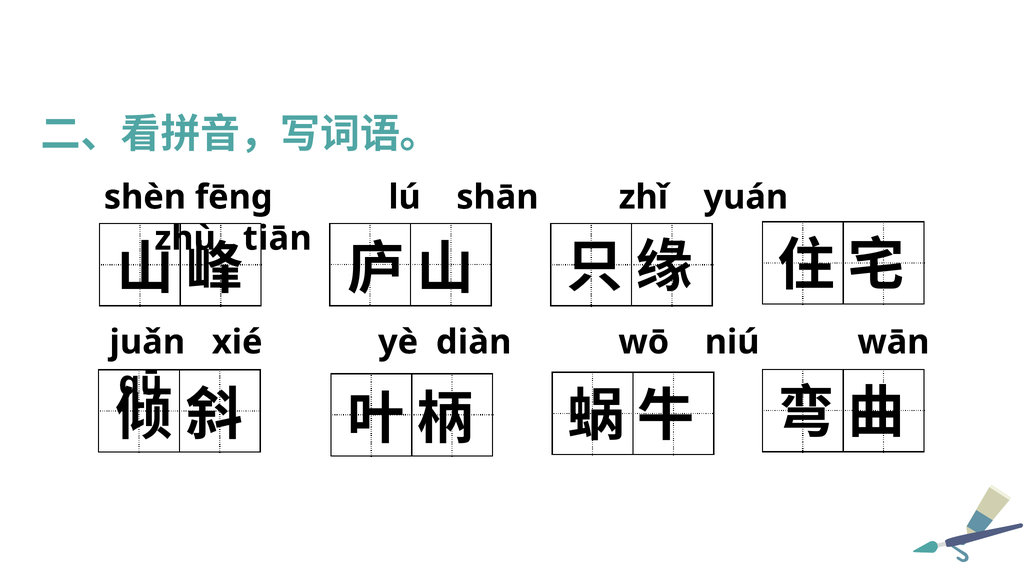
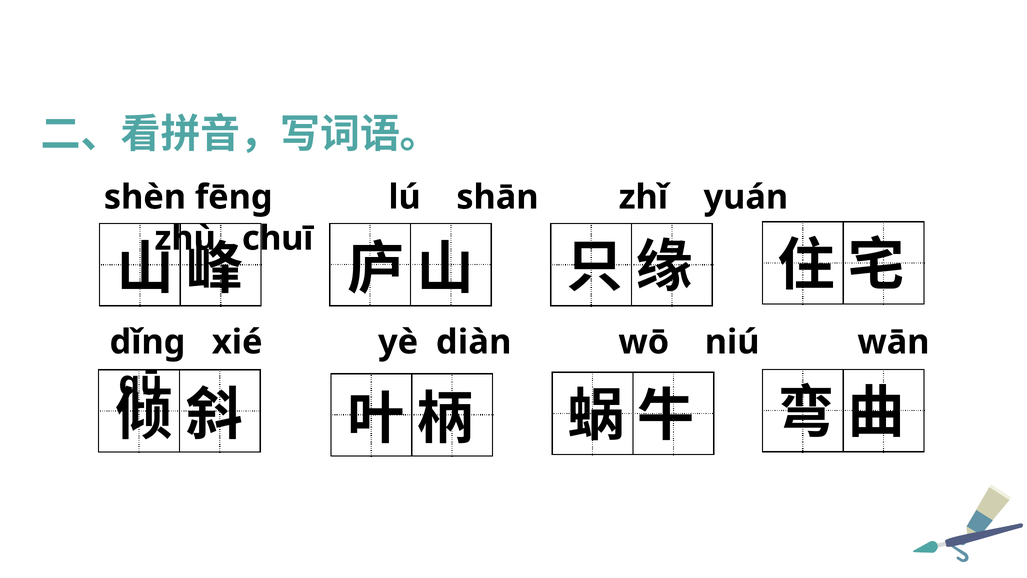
tiān: tiān -> chuī
juǎn: juǎn -> dǐng
